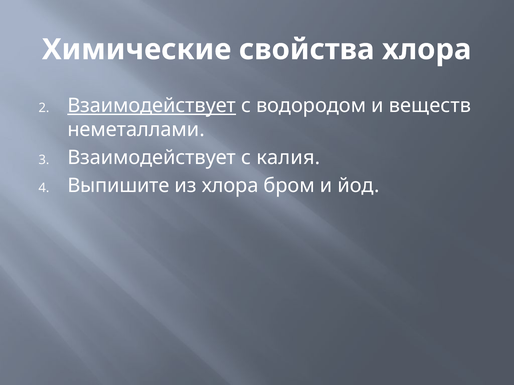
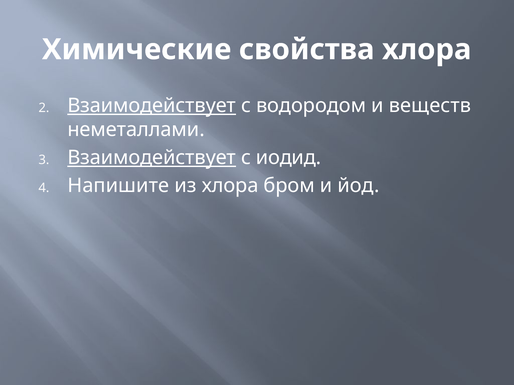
Взаимодействует at (152, 158) underline: none -> present
калия: калия -> иодид
Выпишите: Выпишите -> Напишите
